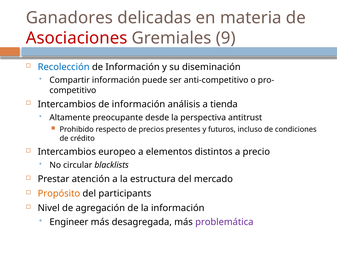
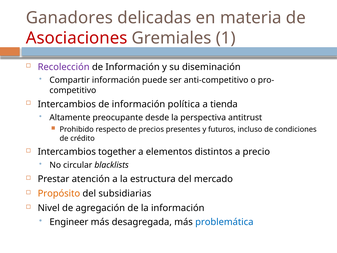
9: 9 -> 1
Recolección colour: blue -> purple
análisis: análisis -> política
europeo: europeo -> together
participants: participants -> subsidiarias
problemática colour: purple -> blue
